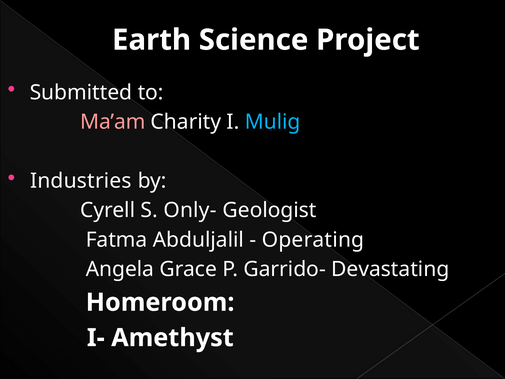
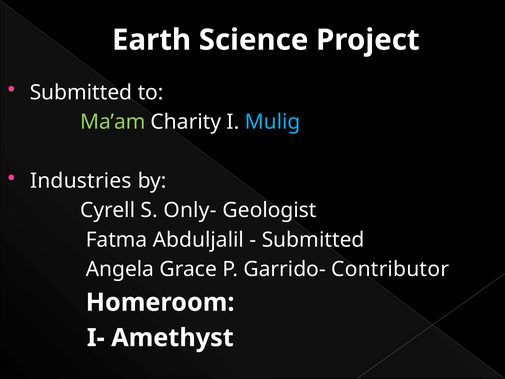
Ma’am colour: pink -> light green
Operating at (313, 240): Operating -> Submitted
Devastating: Devastating -> Contributor
